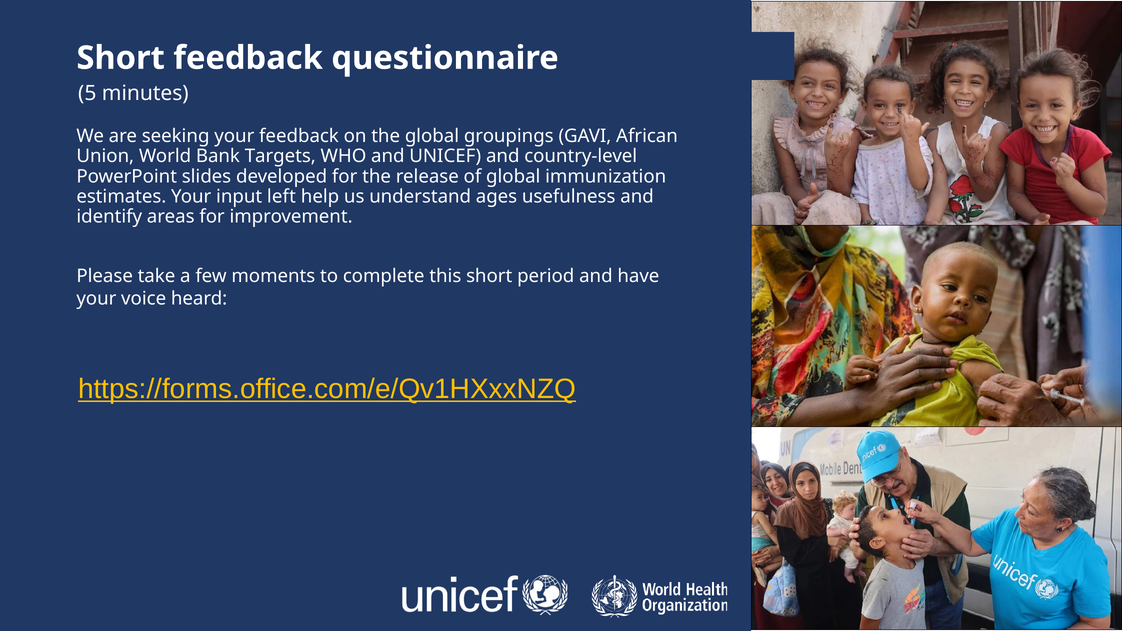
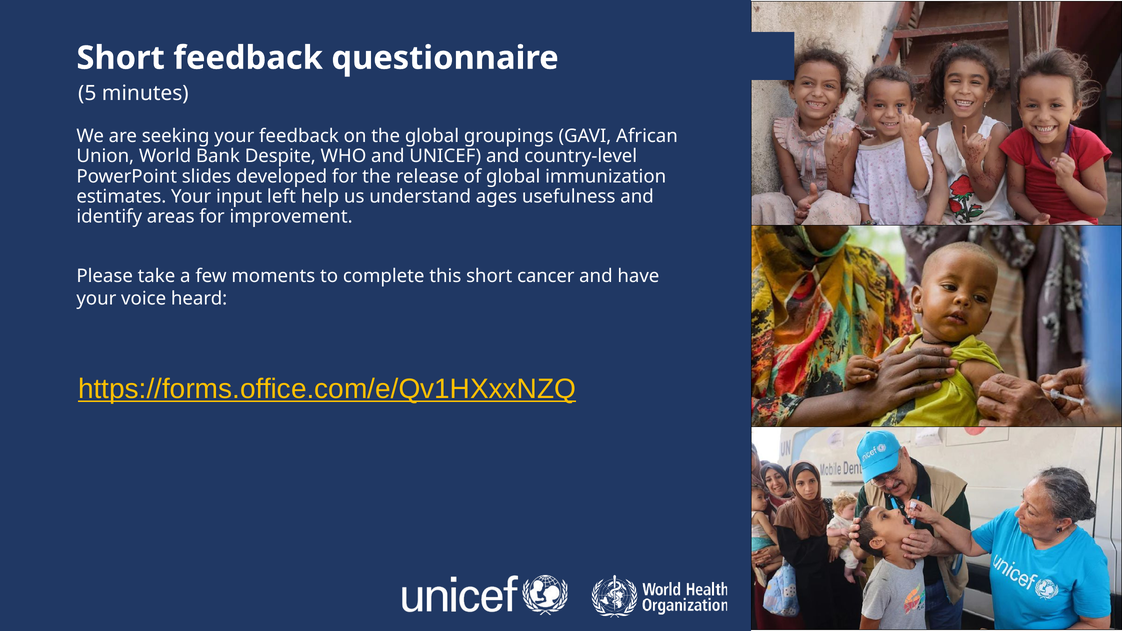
Targets: Targets -> Despite
period: period -> cancer
